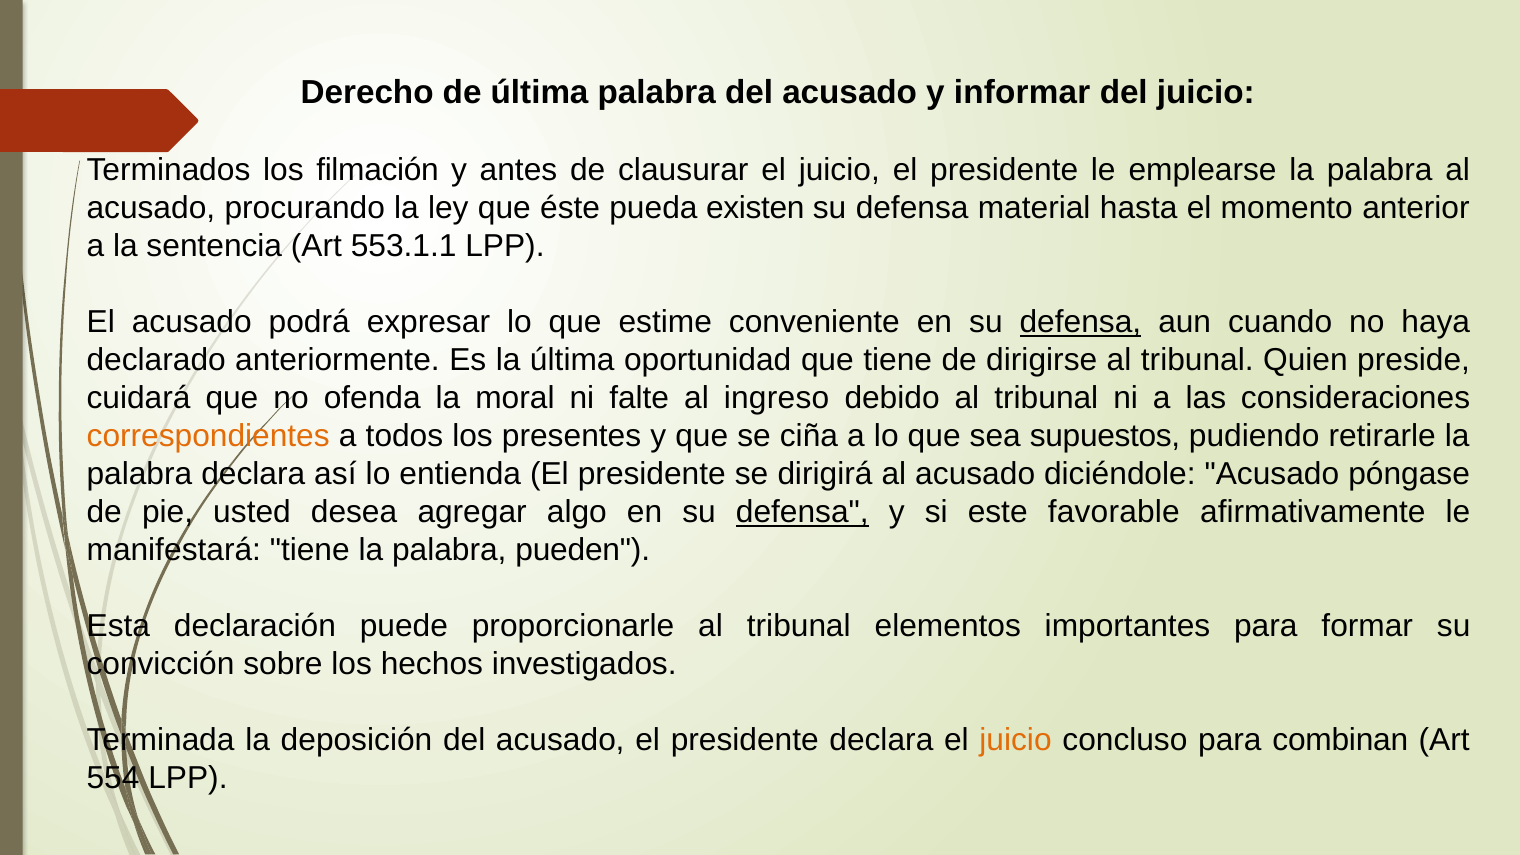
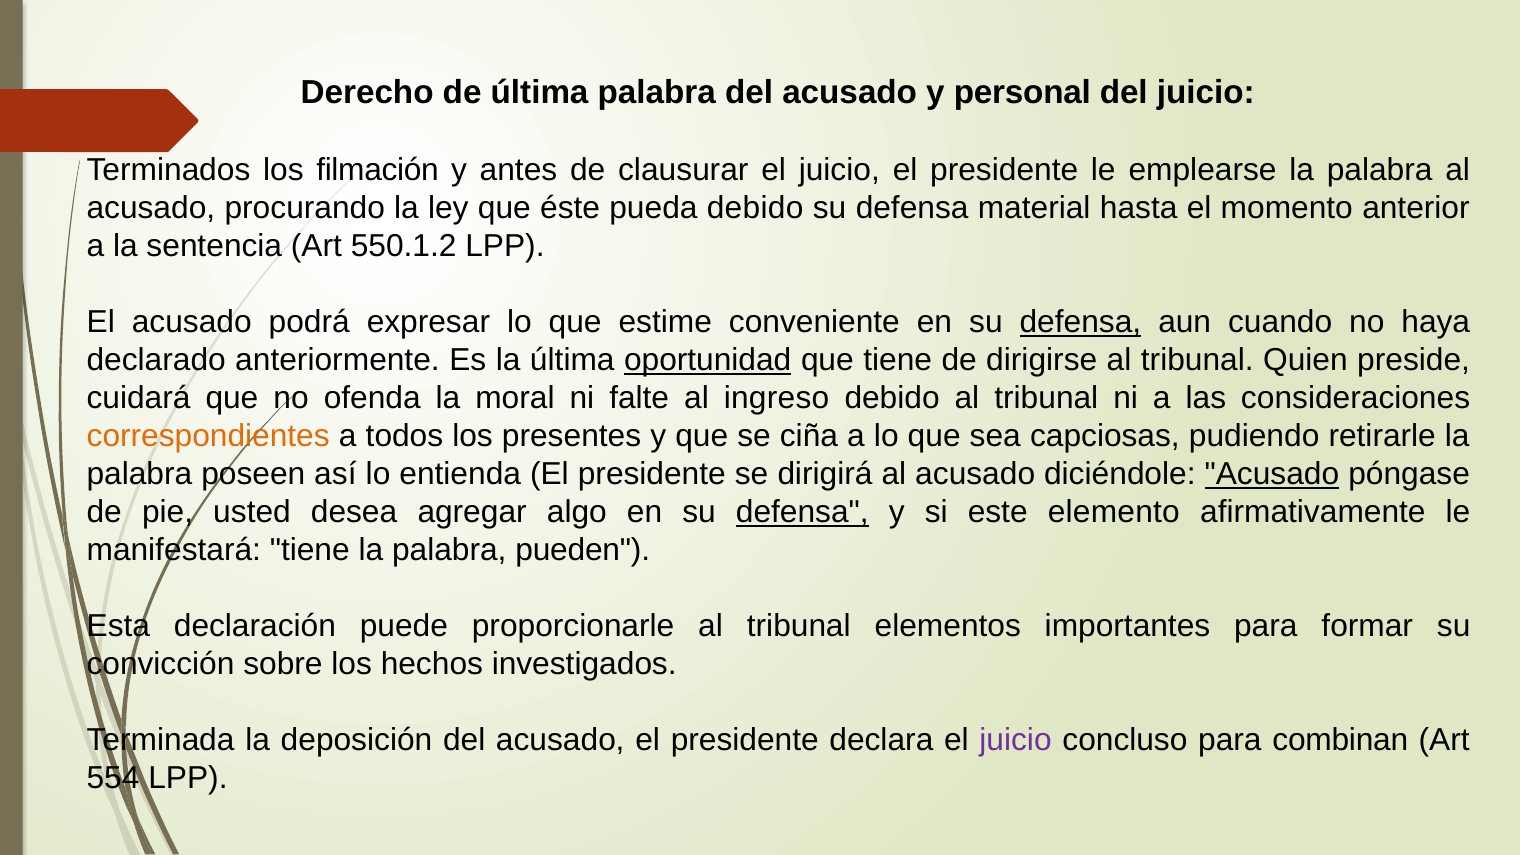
informar: informar -> personal
pueda existen: existen -> debido
553.1.1: 553.1.1 -> 550.1.2
oportunidad underline: none -> present
supuestos: supuestos -> capciosas
palabra declara: declara -> poseen
Acusado at (1272, 474) underline: none -> present
favorable: favorable -> elemento
juicio at (1015, 740) colour: orange -> purple
